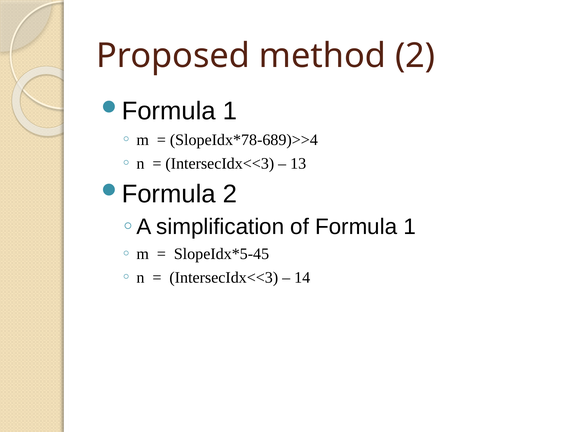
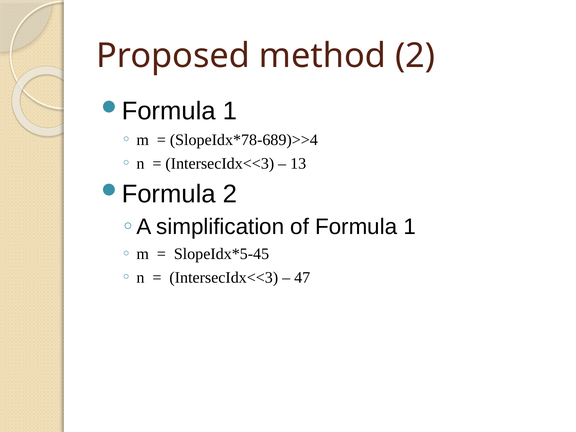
14: 14 -> 47
